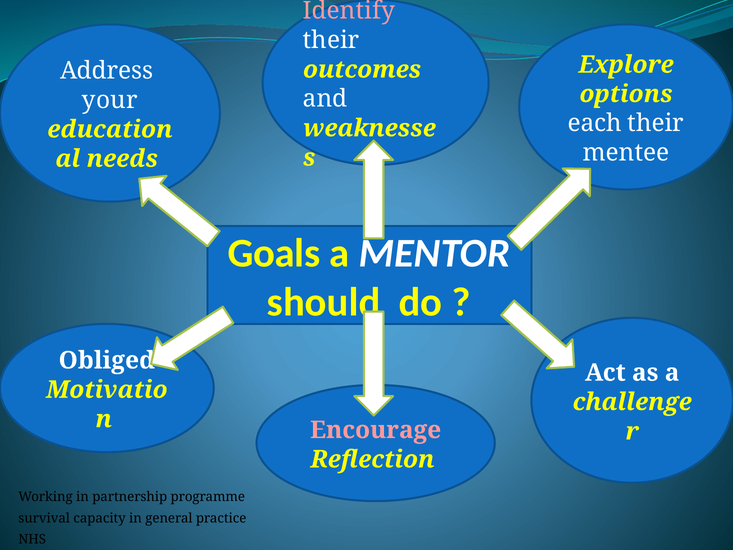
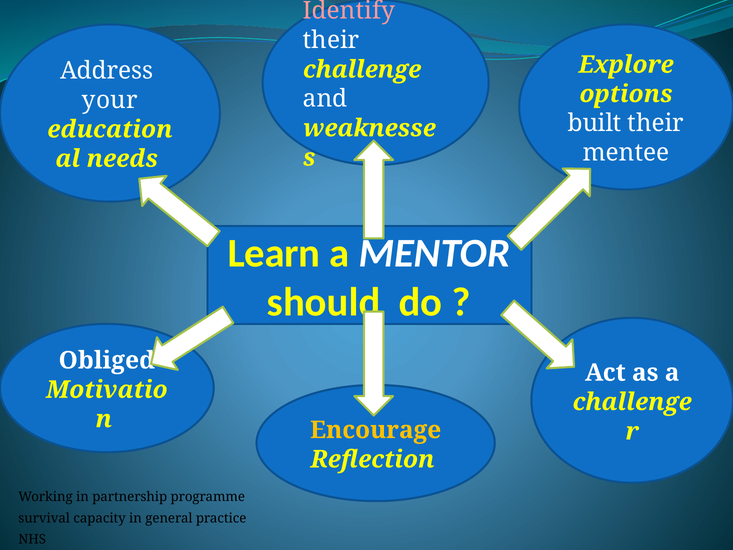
outcomes at (362, 70): outcomes -> challenge
each: each -> built
Goals: Goals -> Learn
Encourage colour: pink -> yellow
